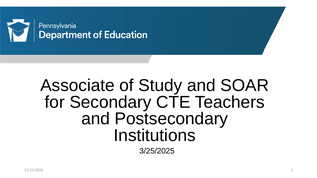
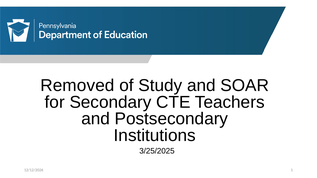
Associate: Associate -> Removed
